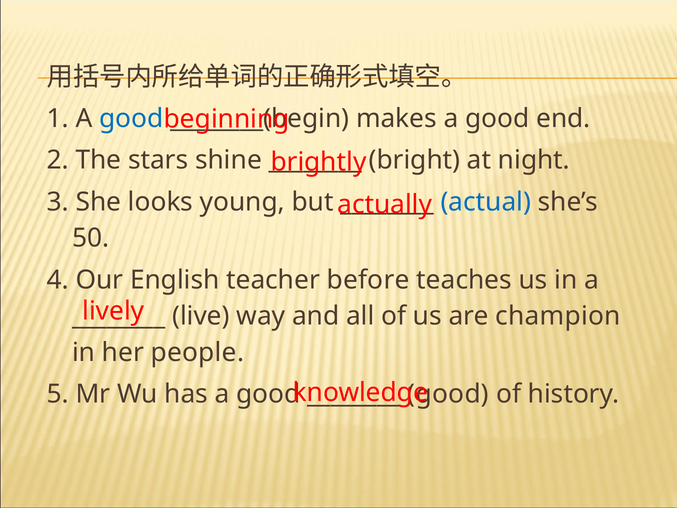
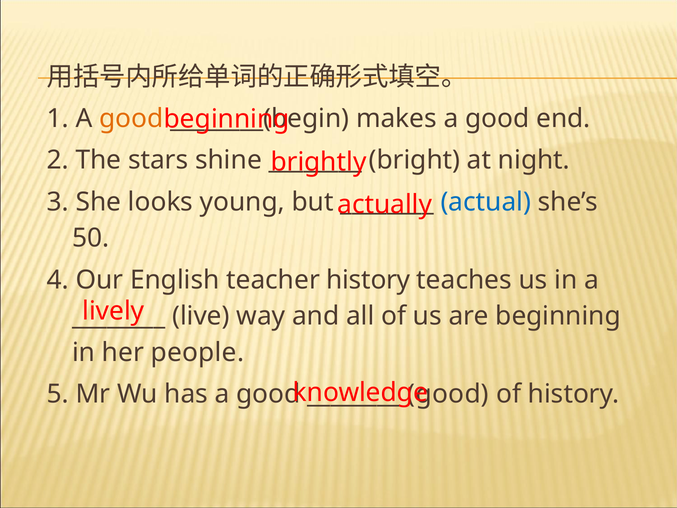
good at (131, 119) colour: blue -> orange
teacher before: before -> history
are champion: champion -> beginning
